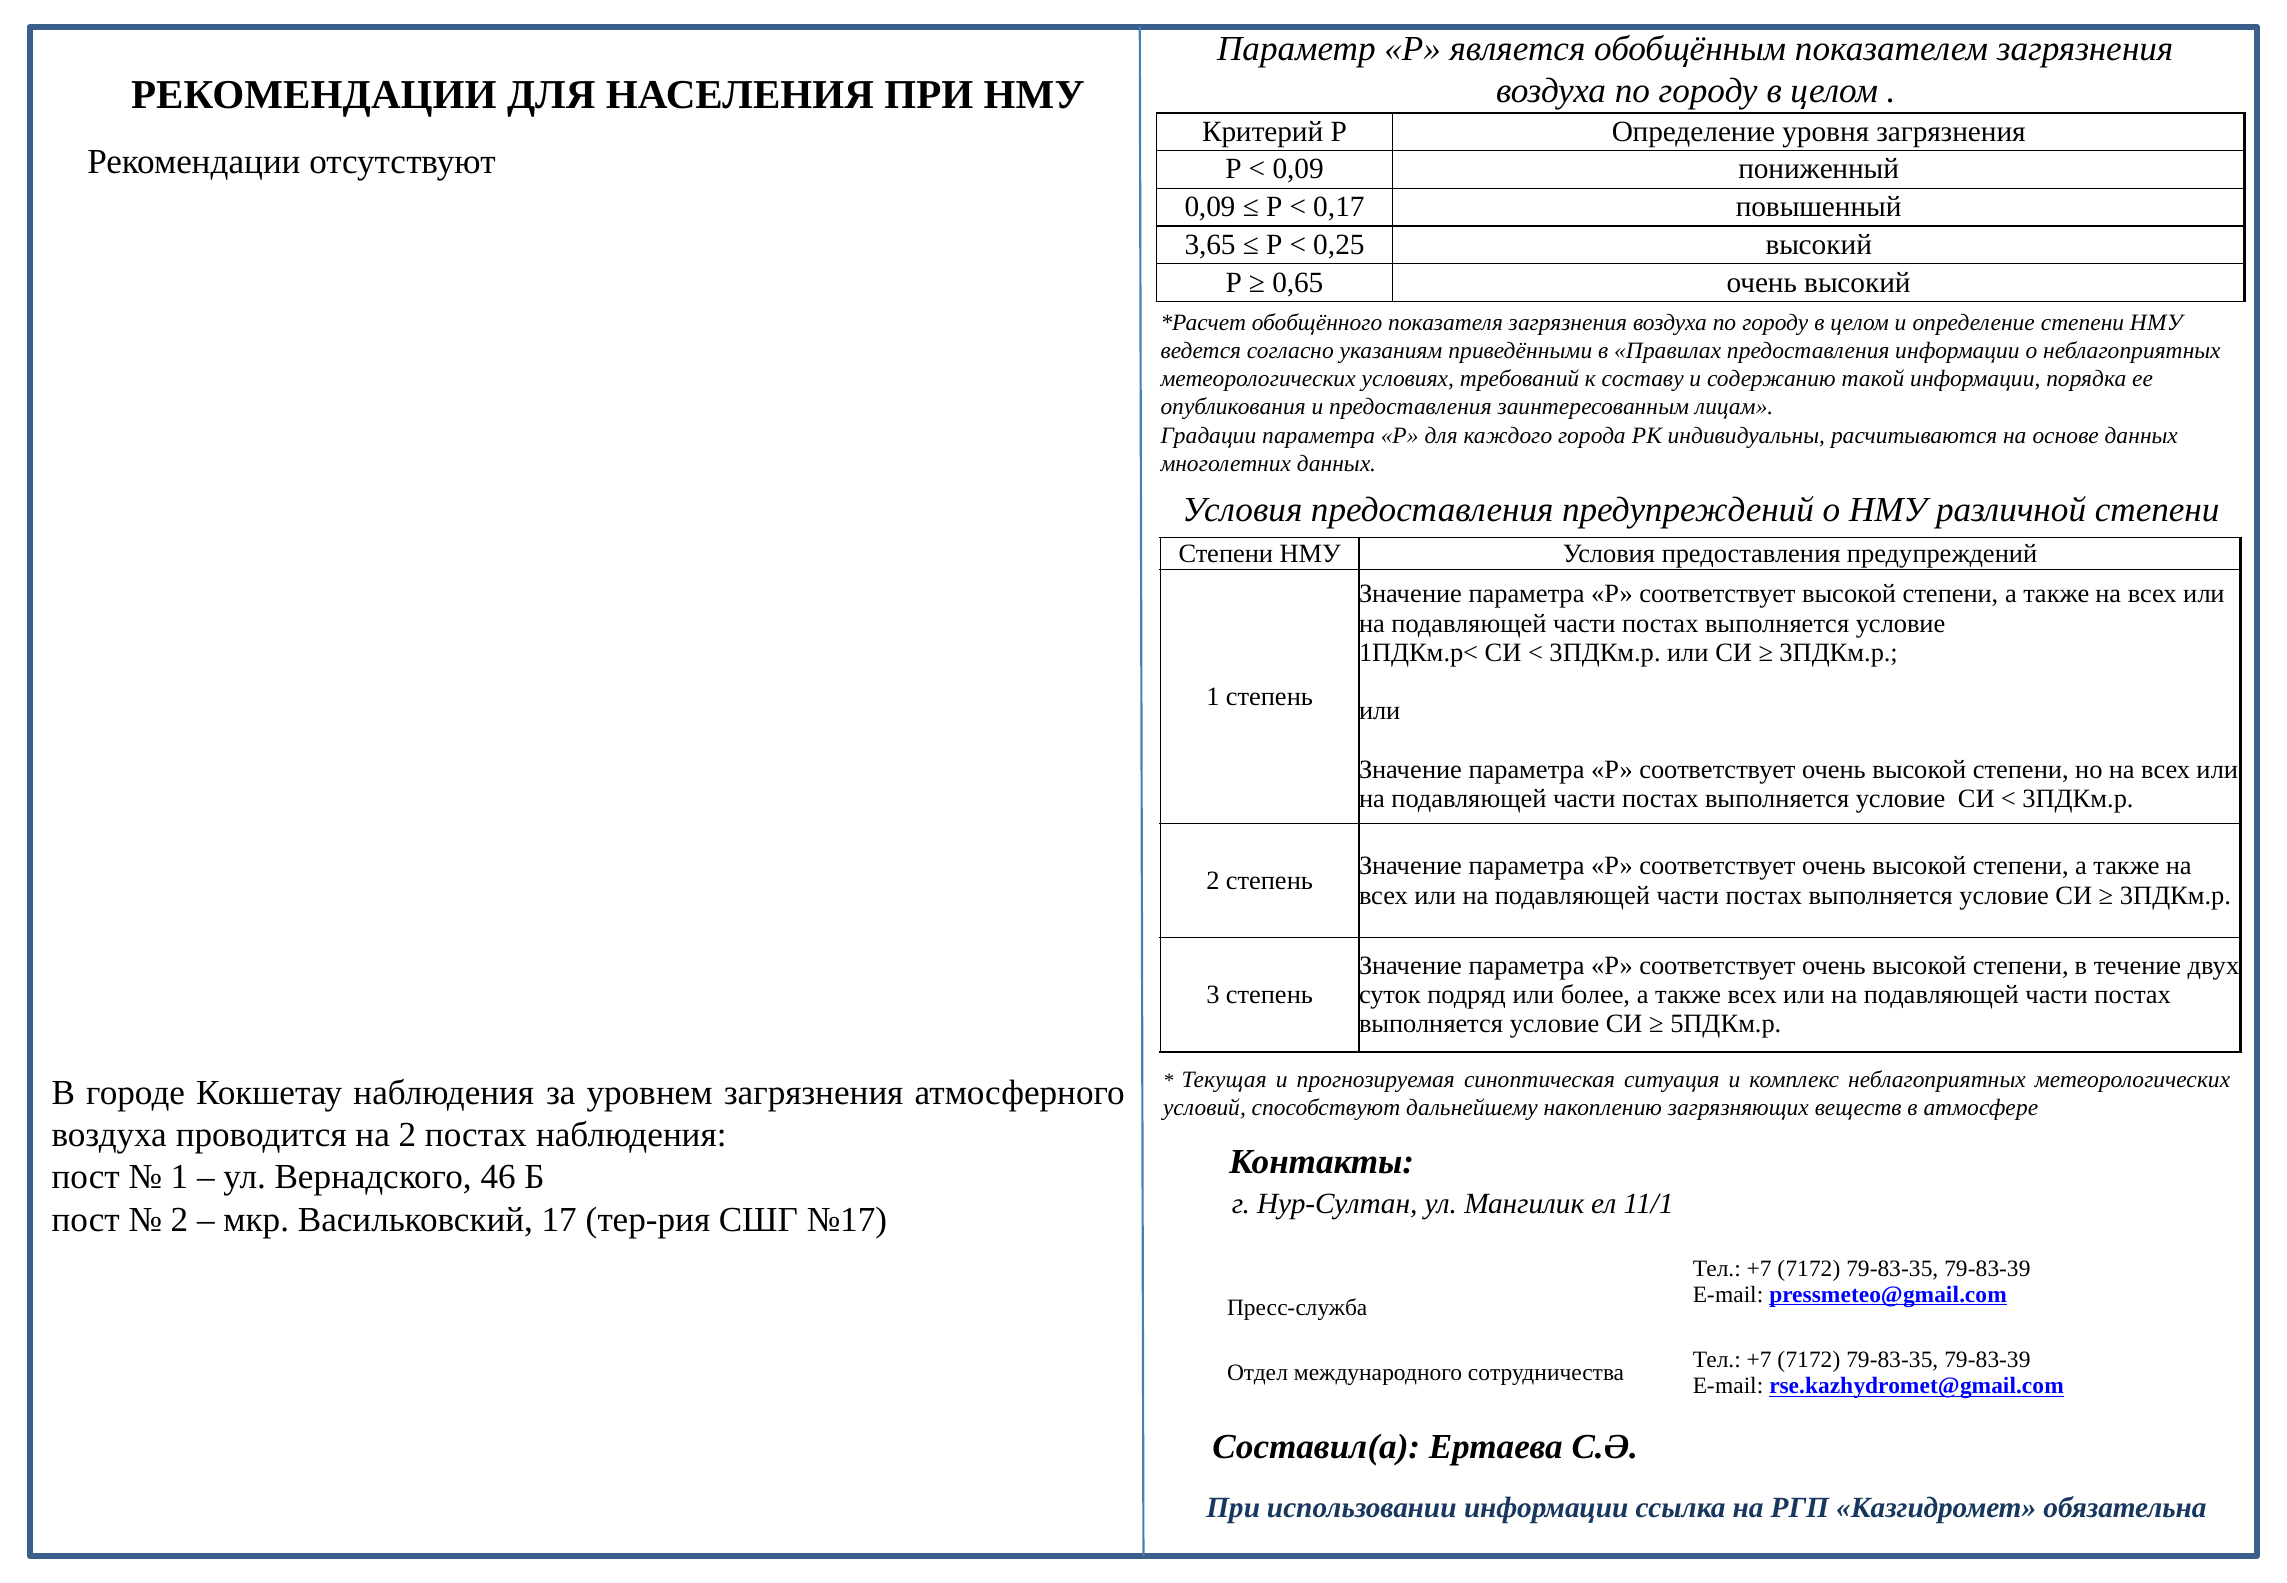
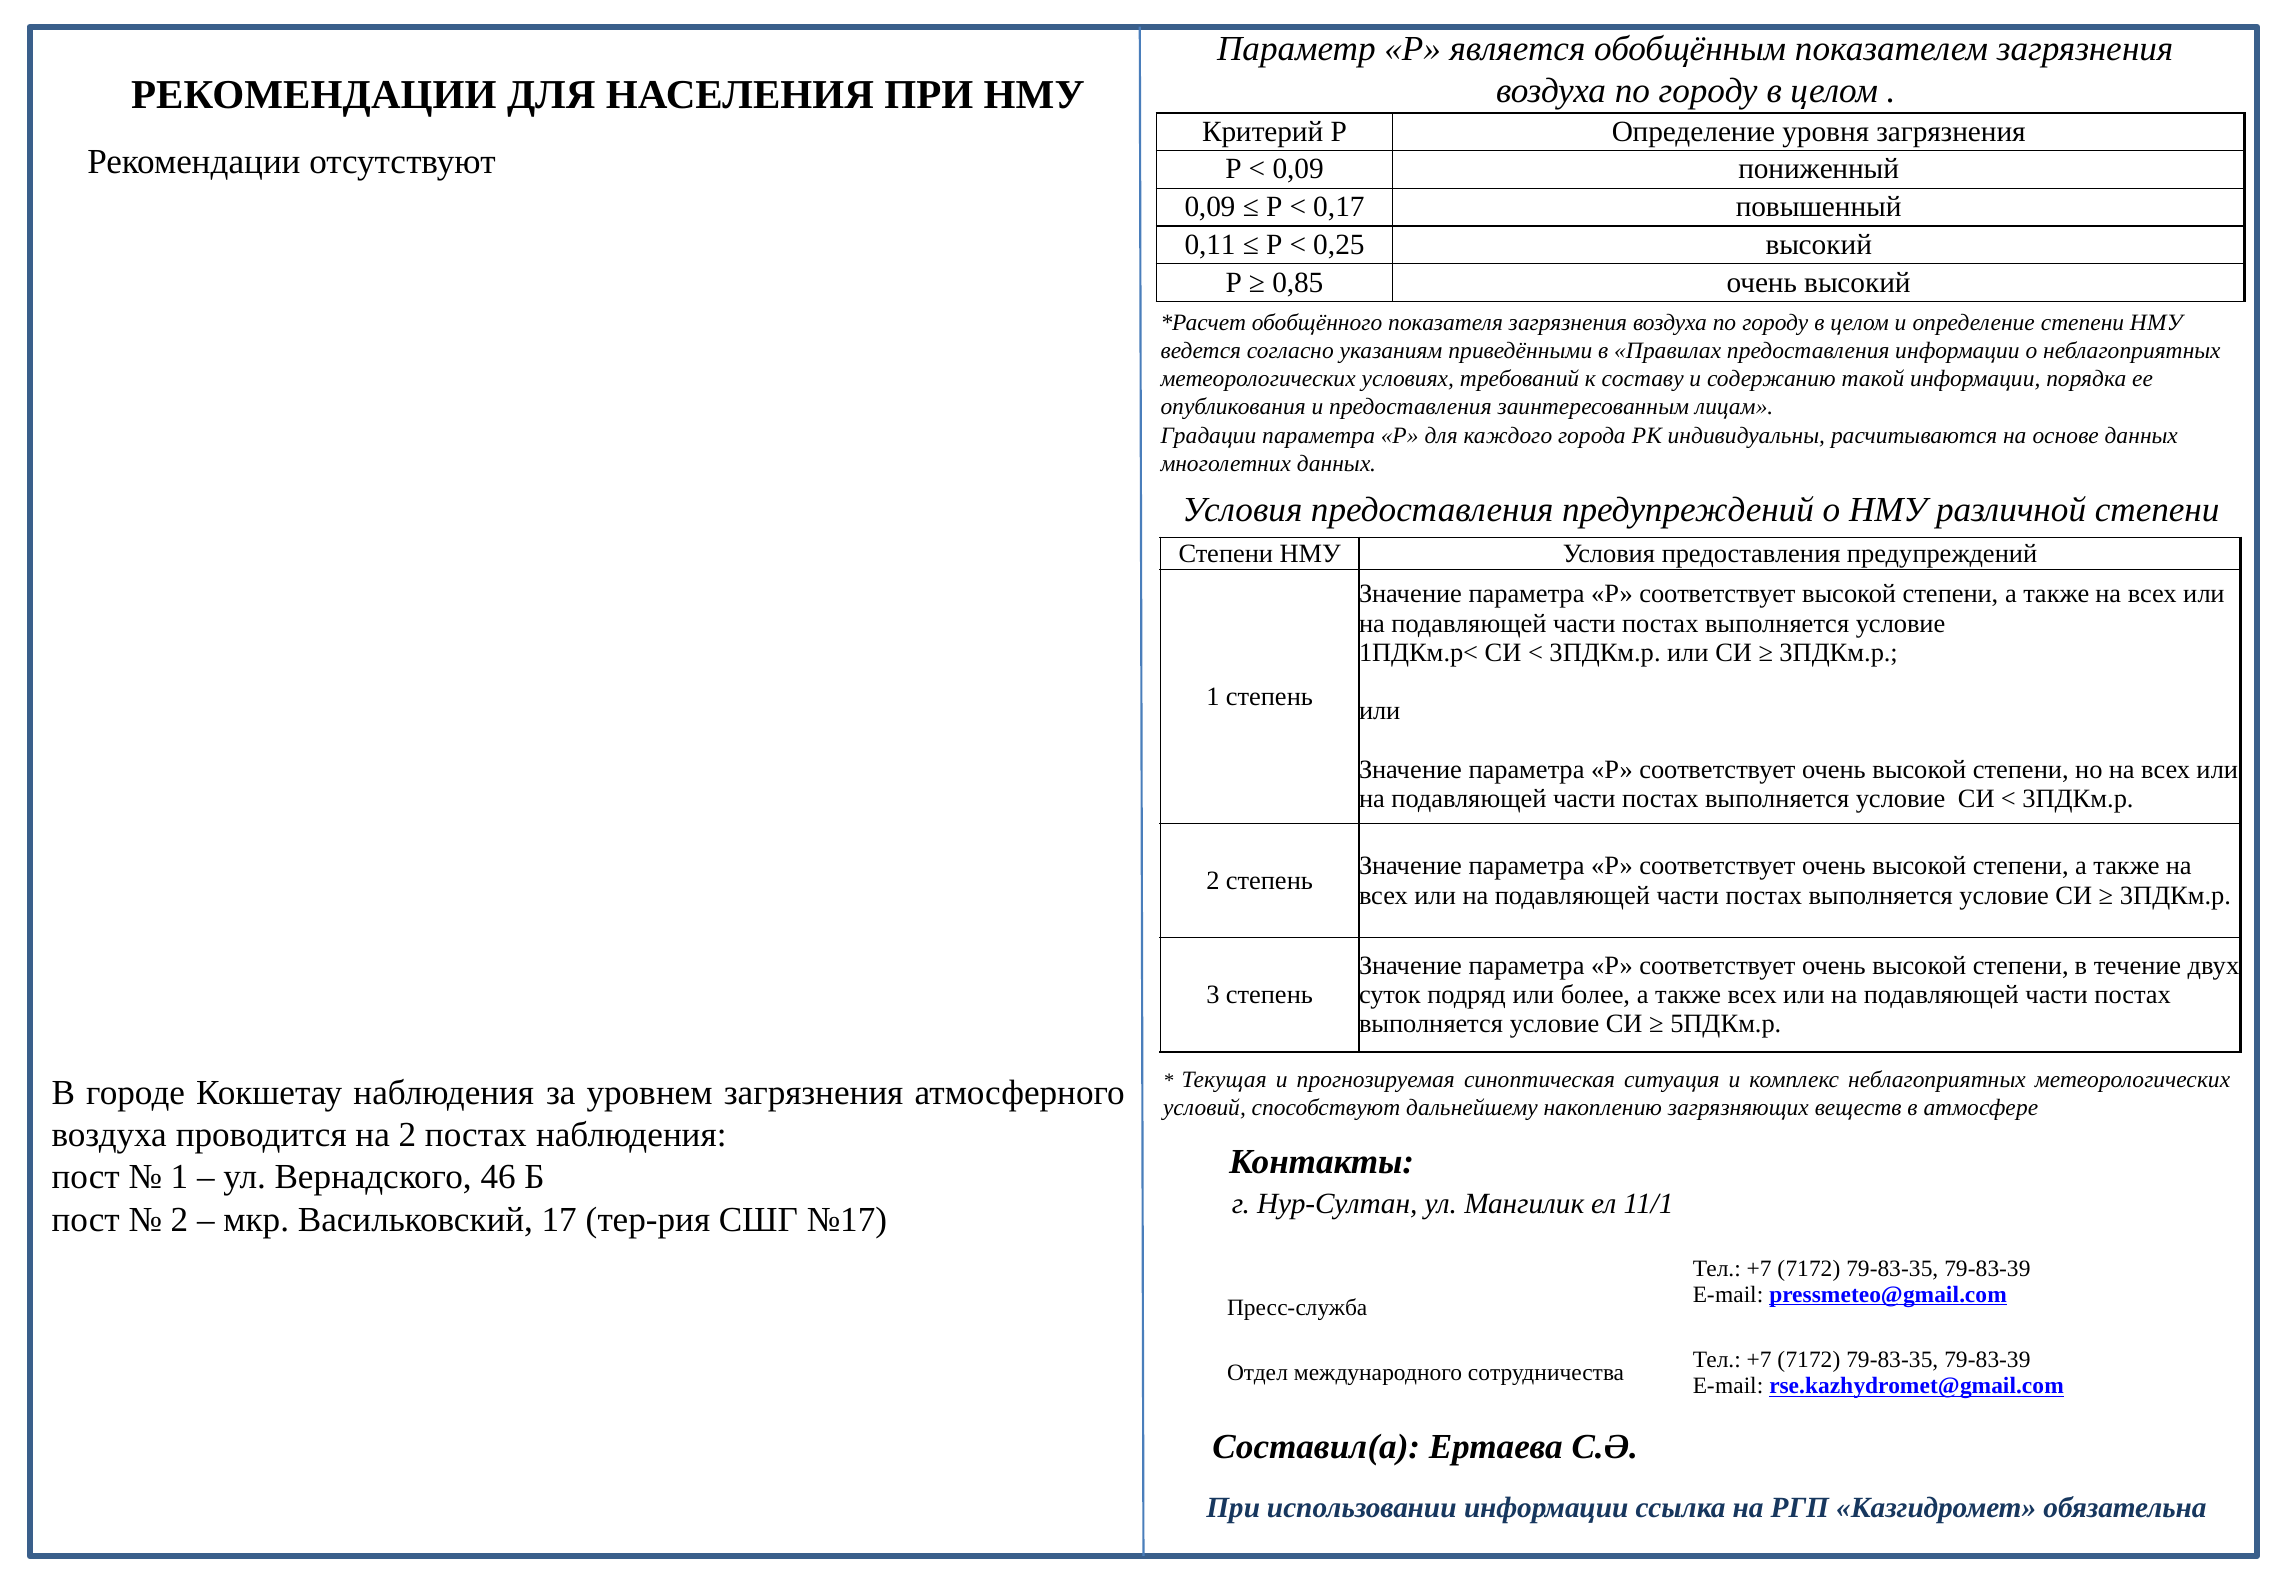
3,65: 3,65 -> 0,11
0,65: 0,65 -> 0,85
